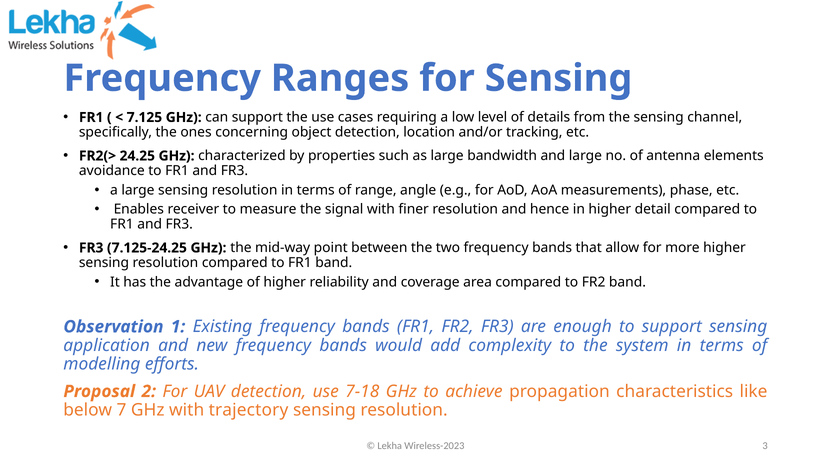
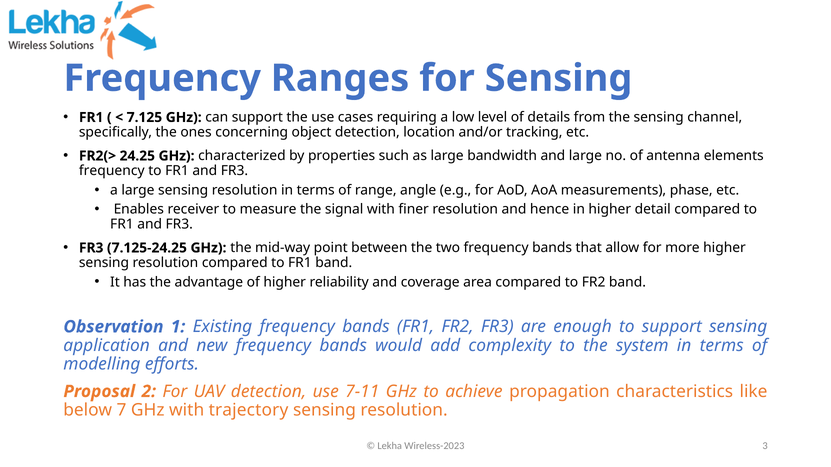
avoidance at (112, 171): avoidance -> frequency
7-18: 7-18 -> 7-11
